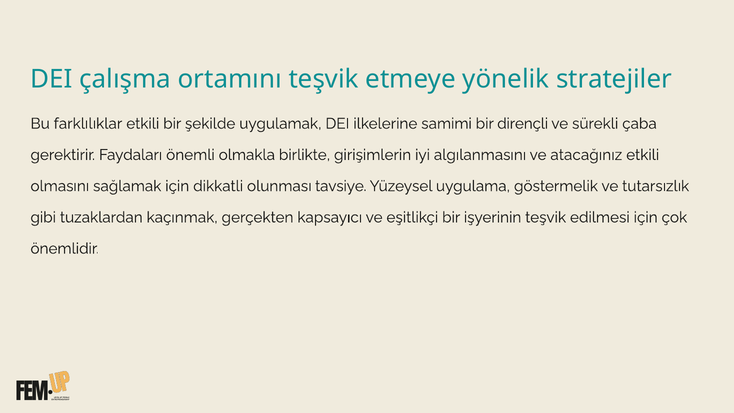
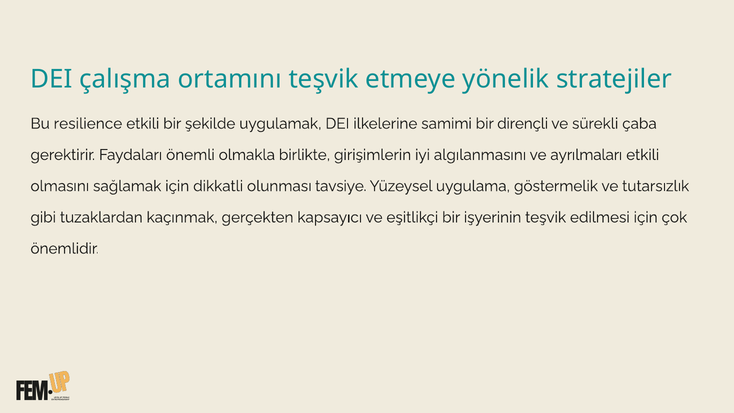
farklılıklar: farklılıklar -> resilience
atacağınız: atacağınız -> ayrılmaları
